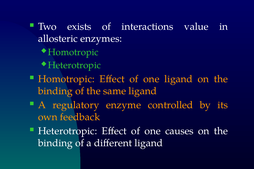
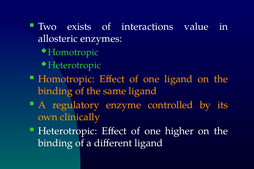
feedback: feedback -> clinically
causes: causes -> higher
